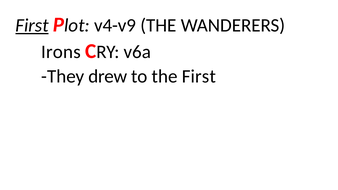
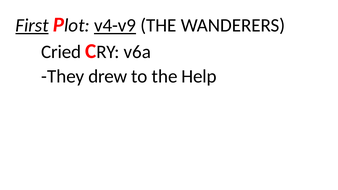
v4-v9 underline: none -> present
Irons: Irons -> Cried
the First: First -> Help
